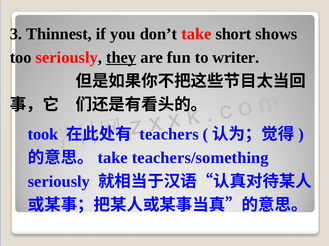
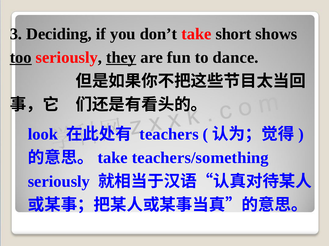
Thinnest: Thinnest -> Deciding
too underline: none -> present
writer: writer -> dance
took: took -> look
